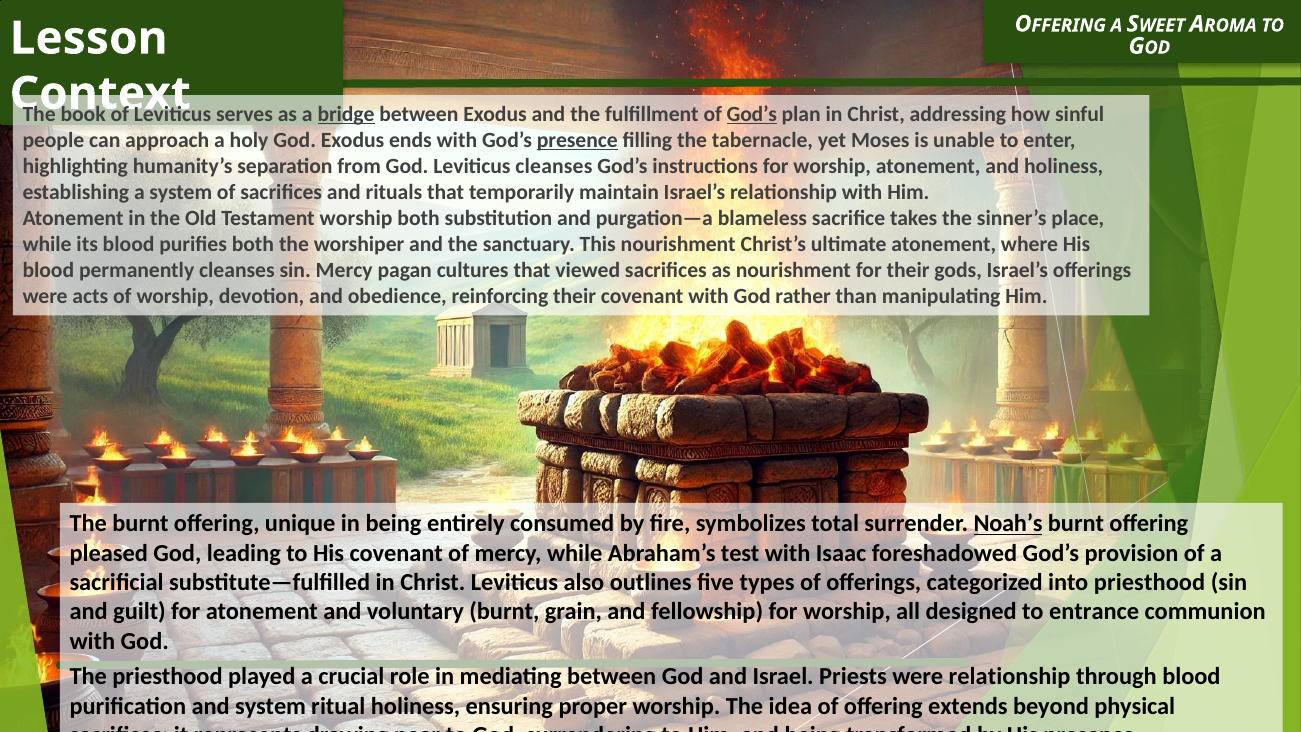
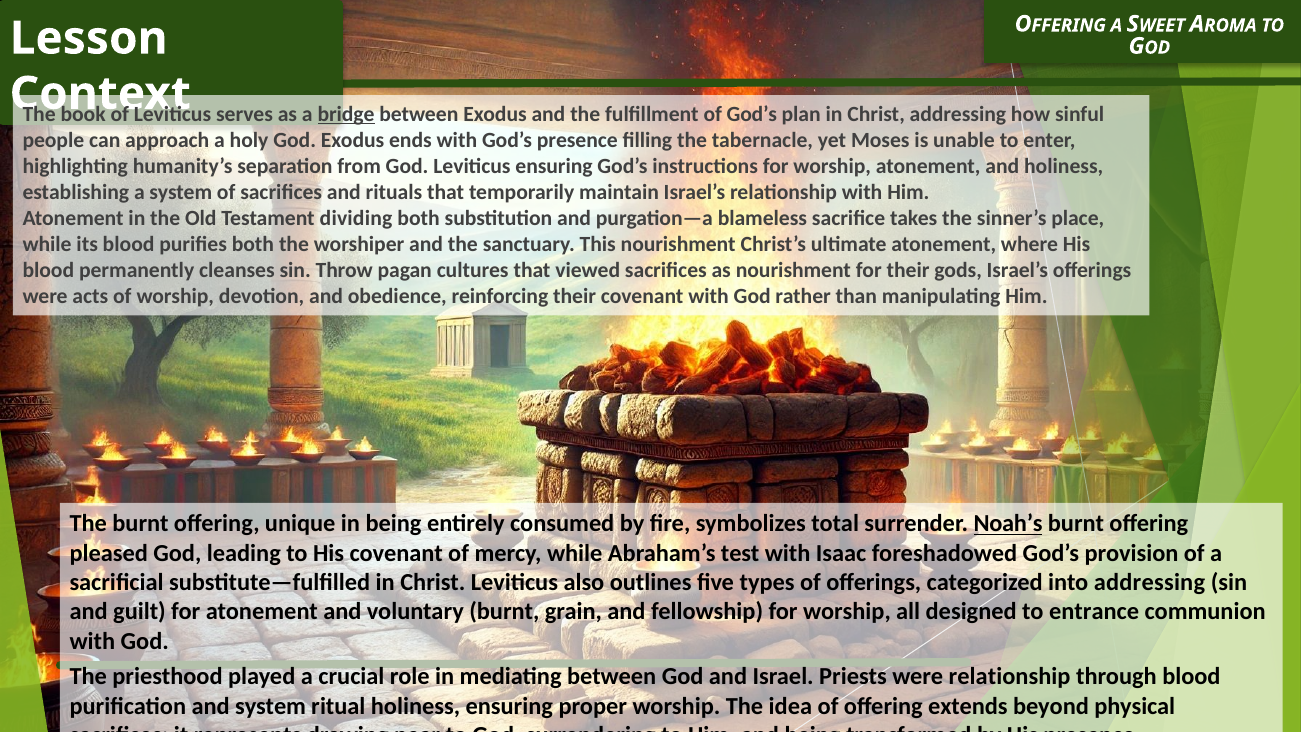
God’s at (752, 114) underline: present -> none
presence at (577, 140) underline: present -> none
Leviticus cleanses: cleanses -> ensuring
Testament worship: worship -> dividing
sin Mercy: Mercy -> Throw
into priesthood: priesthood -> addressing
